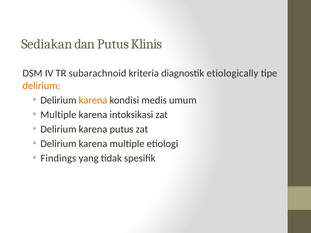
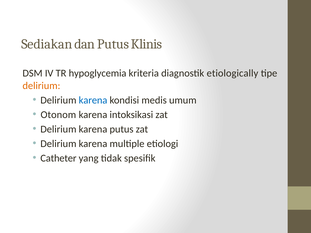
subarachnoid: subarachnoid -> hypoglycemia
karena at (93, 100) colour: orange -> blue
Multiple at (58, 115): Multiple -> Otonom
Findings: Findings -> Catheter
